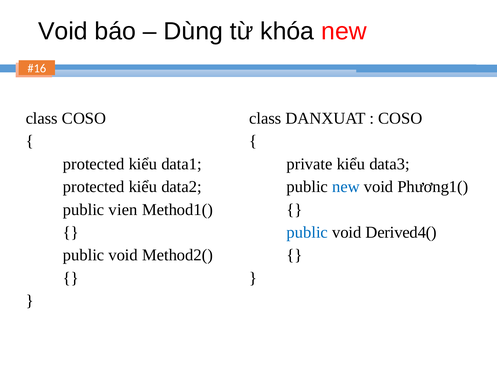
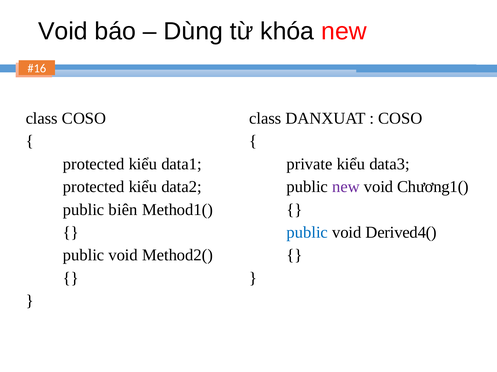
new at (346, 187) colour: blue -> purple
Phương1(: Phương1( -> Chương1(
vien: vien -> biên
